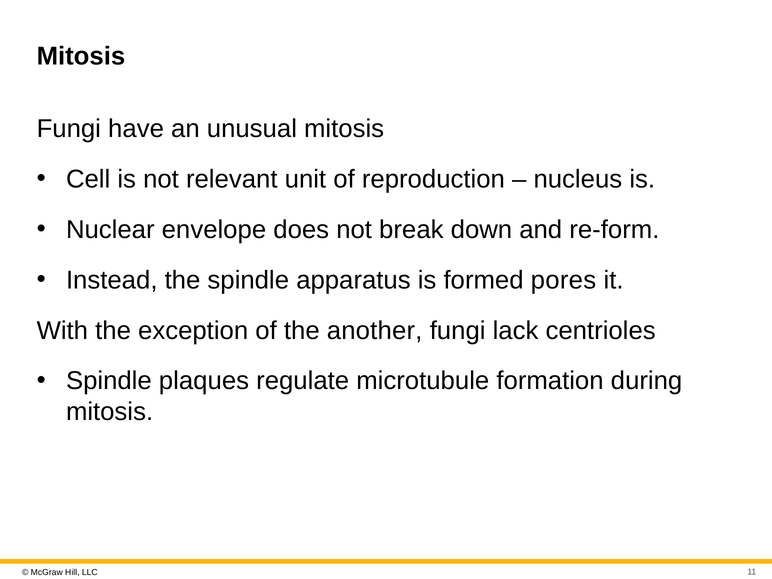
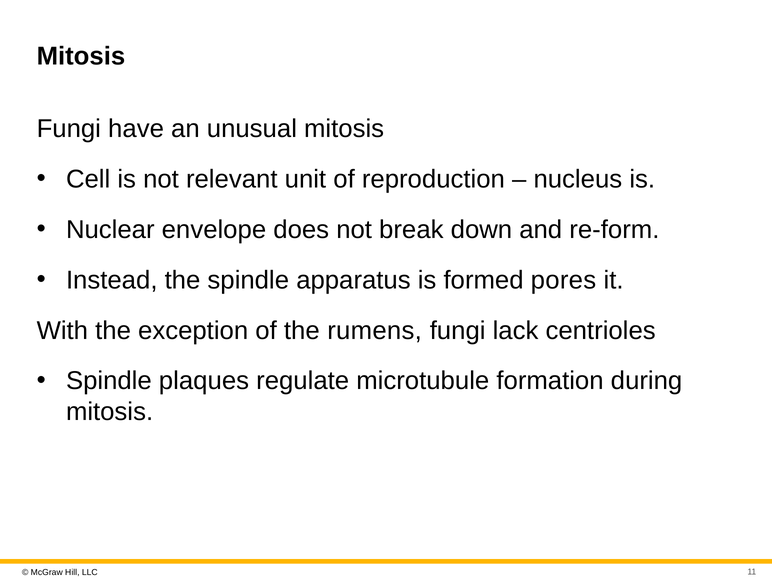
another: another -> rumens
